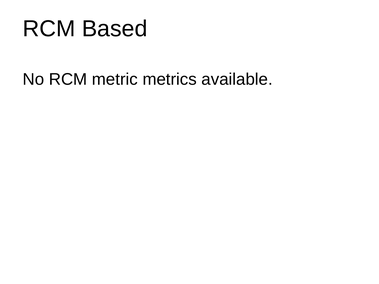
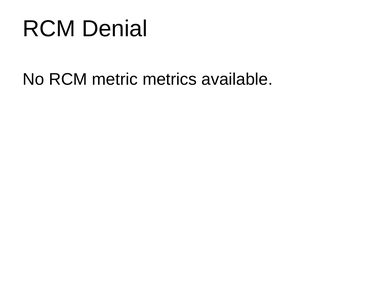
Based: Based -> Denial
